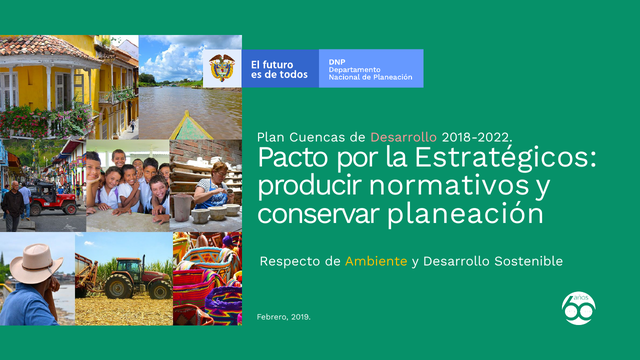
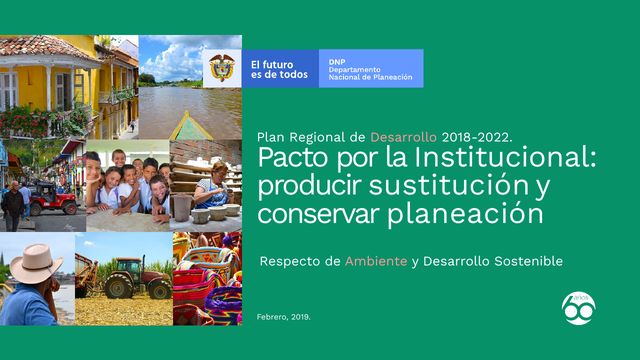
Cuencas: Cuencas -> Regional
Estratégicos: Estratégicos -> Institucional
normativos: normativos -> sustitución
Ambiente colour: yellow -> pink
